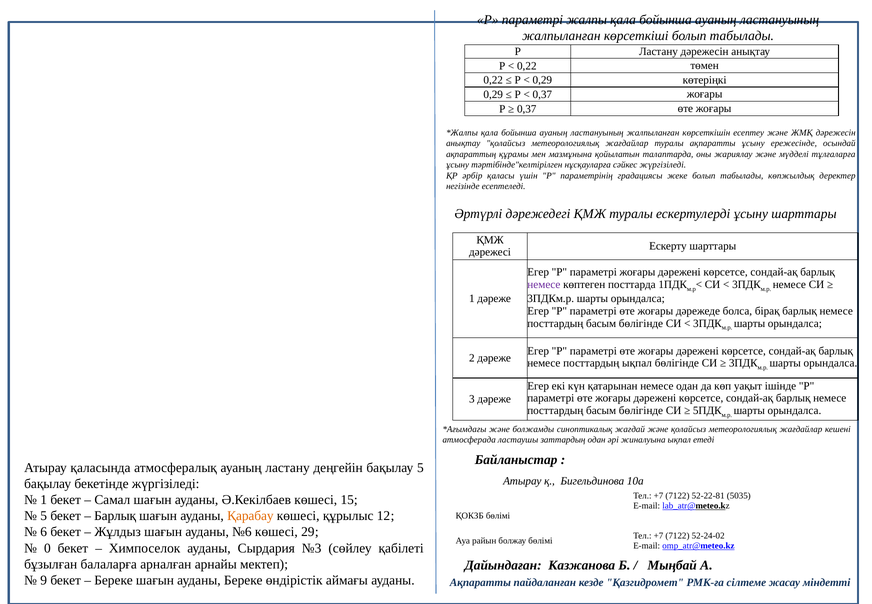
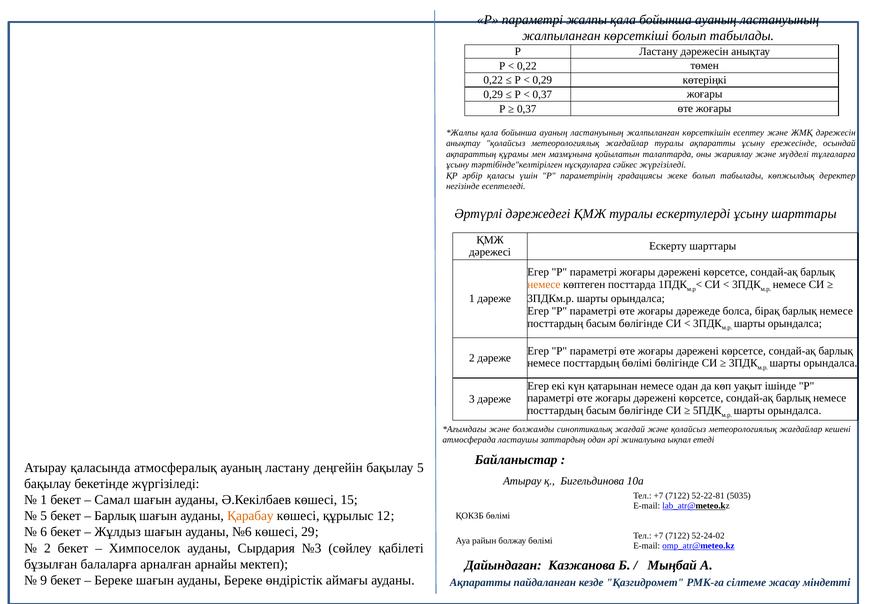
немесе at (544, 284) colour: purple -> orange
посттардың ықпал: ықпал -> бөлімі
0 at (47, 548): 0 -> 2
